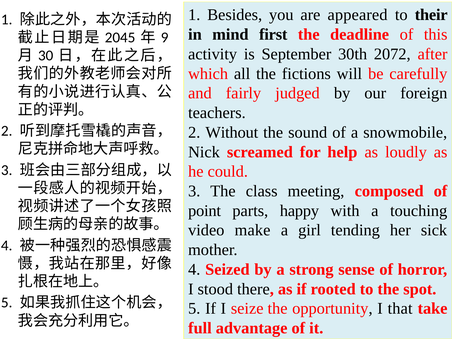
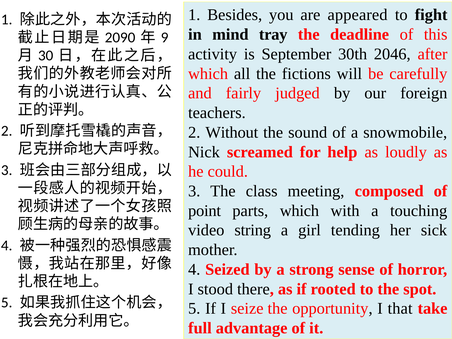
their: their -> fight
first: first -> tray
2045: 2045 -> 2090
2072: 2072 -> 2046
parts happy: happy -> which
make: make -> string
